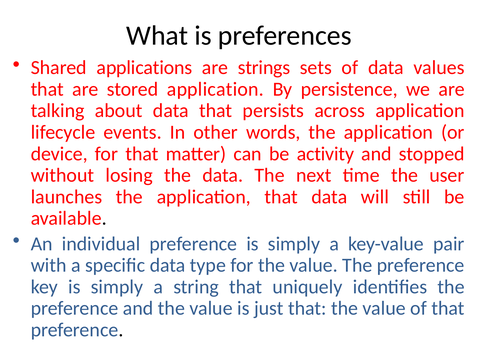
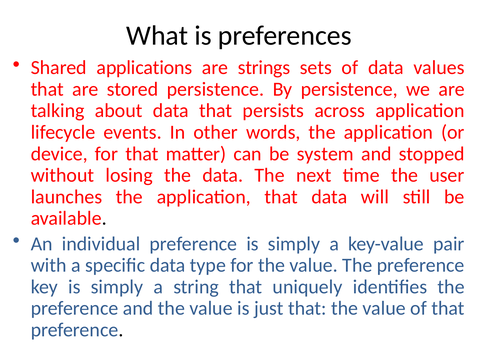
stored application: application -> persistence
activity: activity -> system
